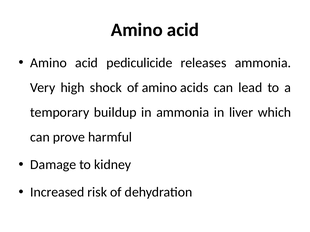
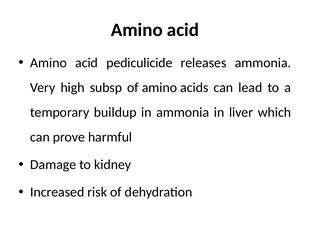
shock: shock -> subsp
